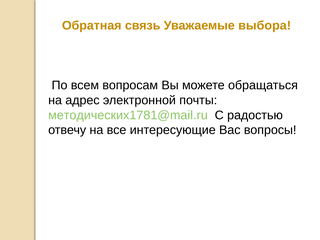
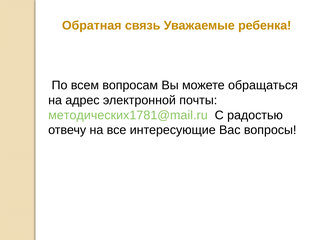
выбора: выбора -> ребенка
